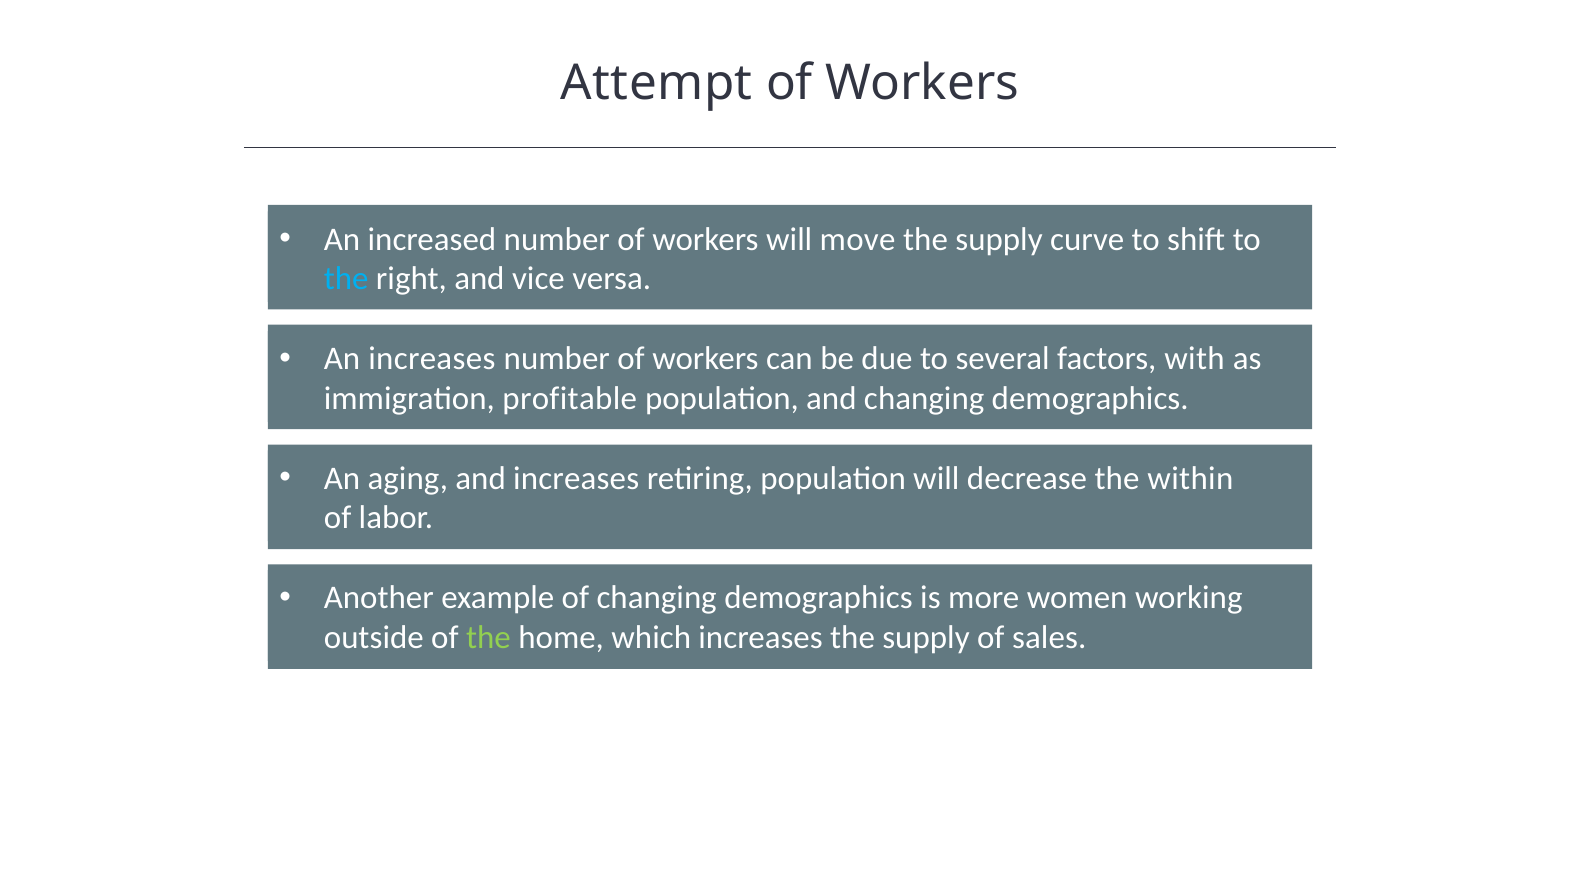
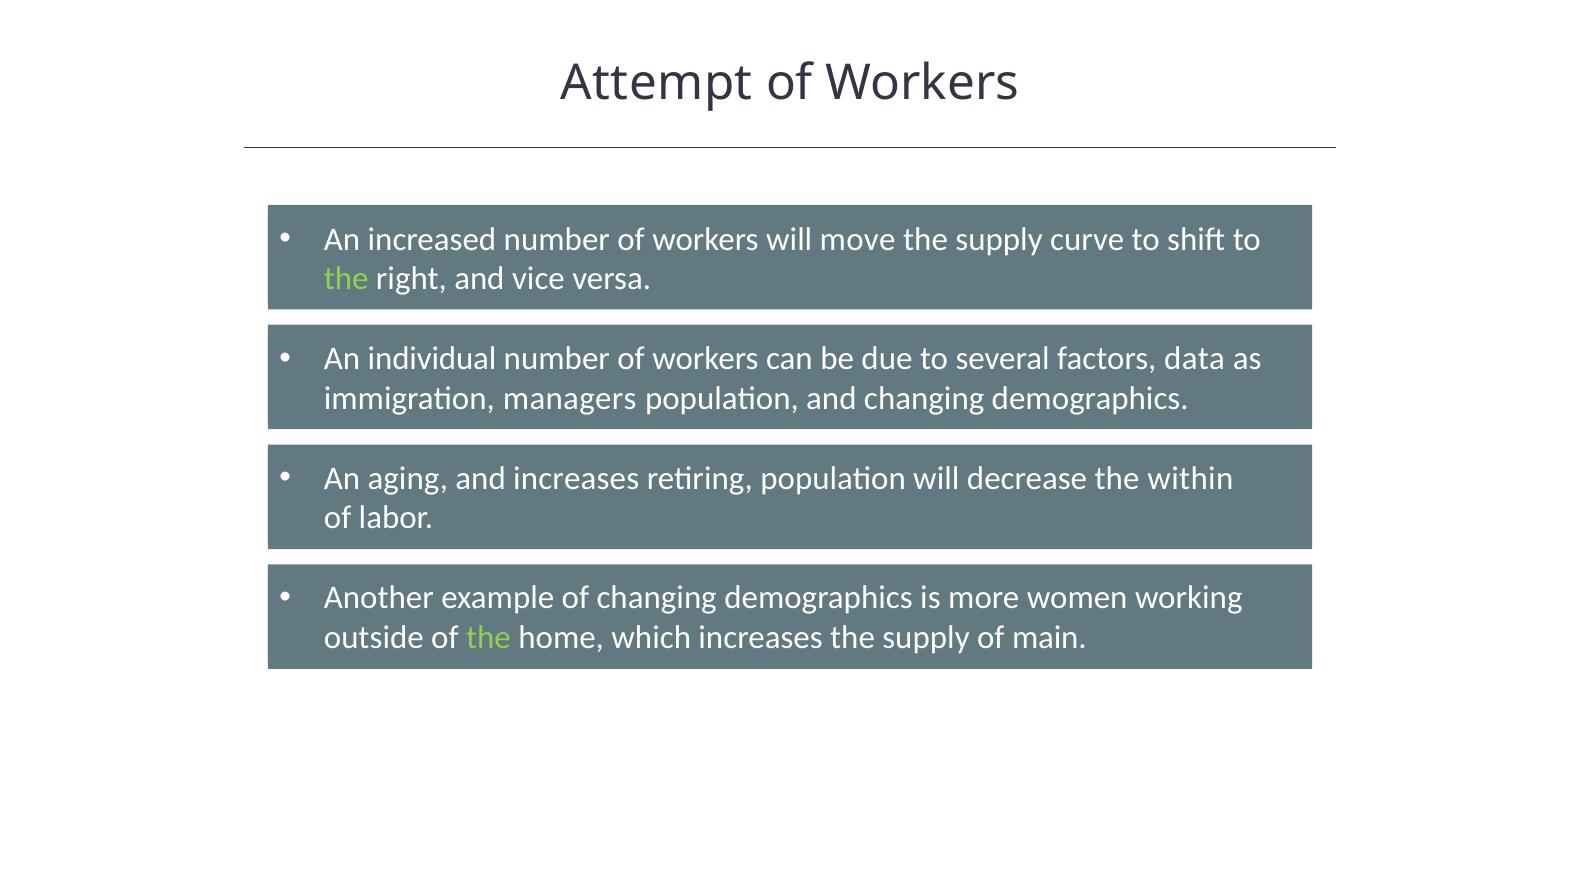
the at (346, 279) colour: light blue -> light green
An increases: increases -> individual
with: with -> data
profitable: profitable -> managers
sales: sales -> main
